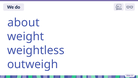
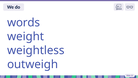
about: about -> words
